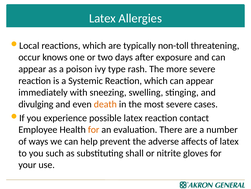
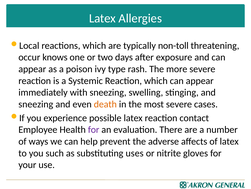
divulging at (36, 104): divulging -> sneezing
for at (94, 129) colour: orange -> purple
shall: shall -> uses
